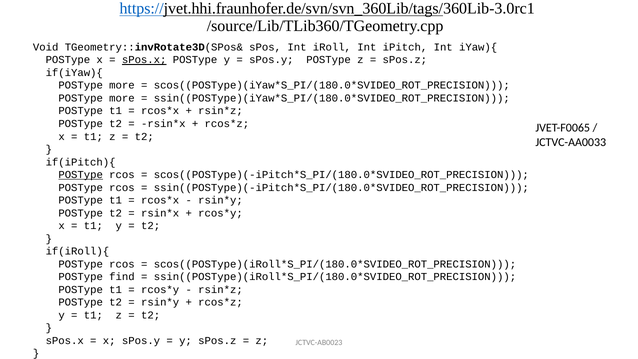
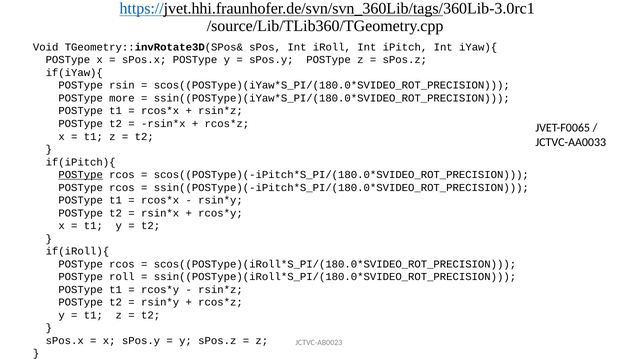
sPos.x at (144, 60) underline: present -> none
more at (122, 85): more -> rsin
find: find -> roll
